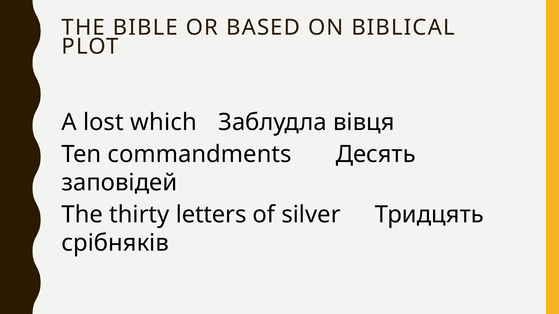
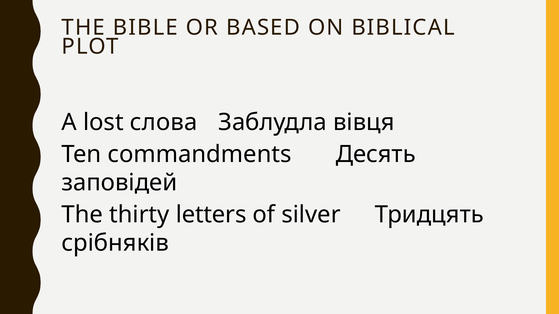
which: which -> слова
